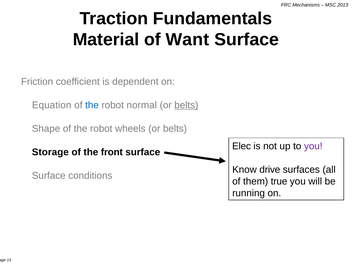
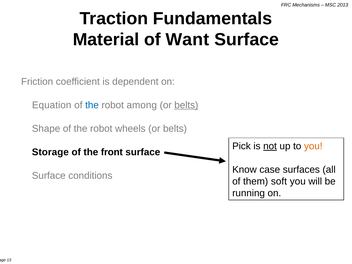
normal: normal -> among
Elec: Elec -> Pick
not underline: none -> present
you at (313, 146) colour: purple -> orange
drive: drive -> case
true: true -> soft
